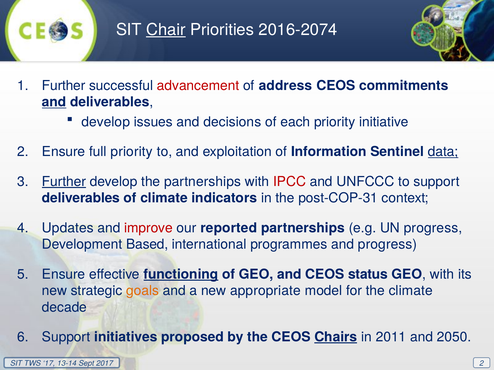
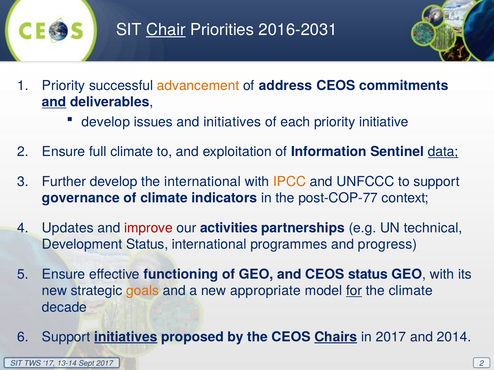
2016-2074: 2016-2074 -> 2016-2031
Further at (64, 86): Further -> Priority
advancement colour: red -> orange
and decisions: decisions -> initiatives
full priority: priority -> climate
Further at (64, 182) underline: present -> none
the partnerships: partnerships -> international
IPCC colour: red -> orange
deliverables at (81, 198): deliverables -> governance
post-COP-31: post-COP-31 -> post-COP-77
reported: reported -> activities
UN progress: progress -> technical
Development Based: Based -> Status
functioning underline: present -> none
for underline: none -> present
initiatives at (126, 337) underline: none -> present
in 2011: 2011 -> 2017
2050: 2050 -> 2014
